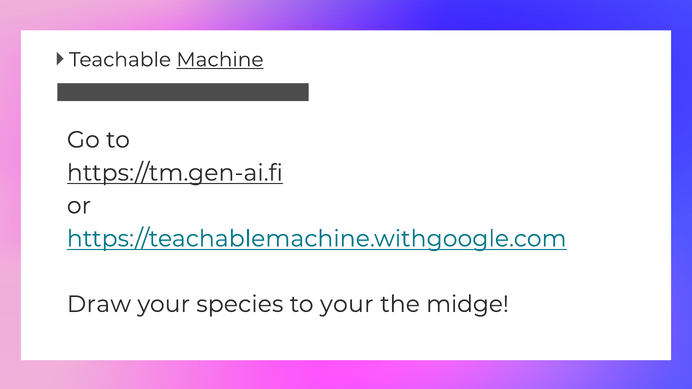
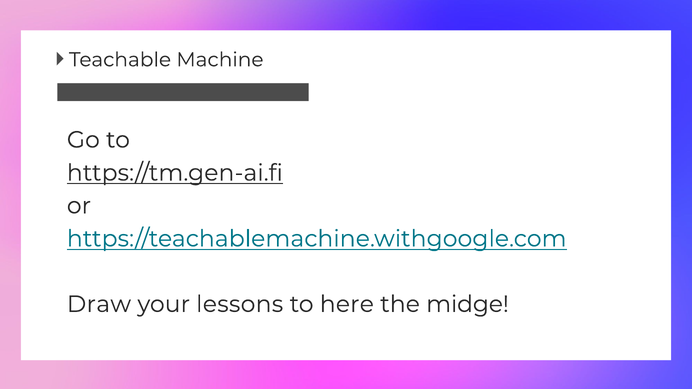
Machine underline: present -> none
species: species -> lessons
to your: your -> here
